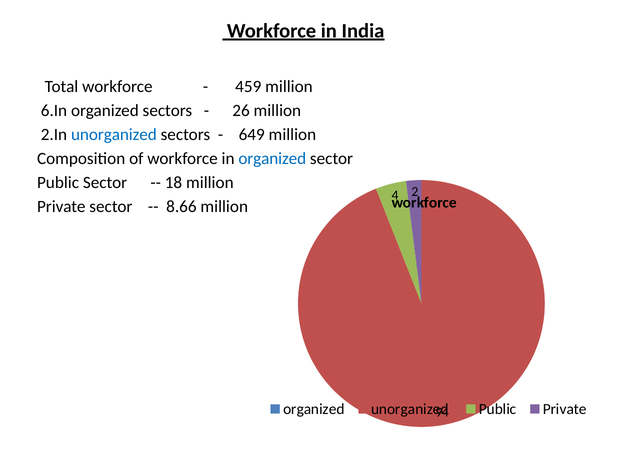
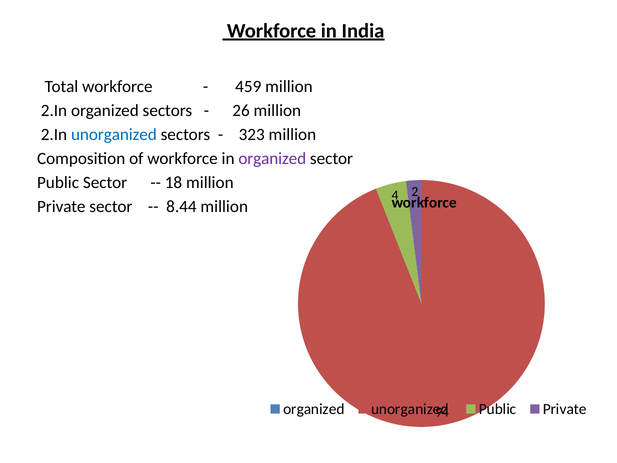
6.In at (54, 111): 6.In -> 2.In
649: 649 -> 323
organized at (272, 159) colour: blue -> purple
8.66: 8.66 -> 8.44
